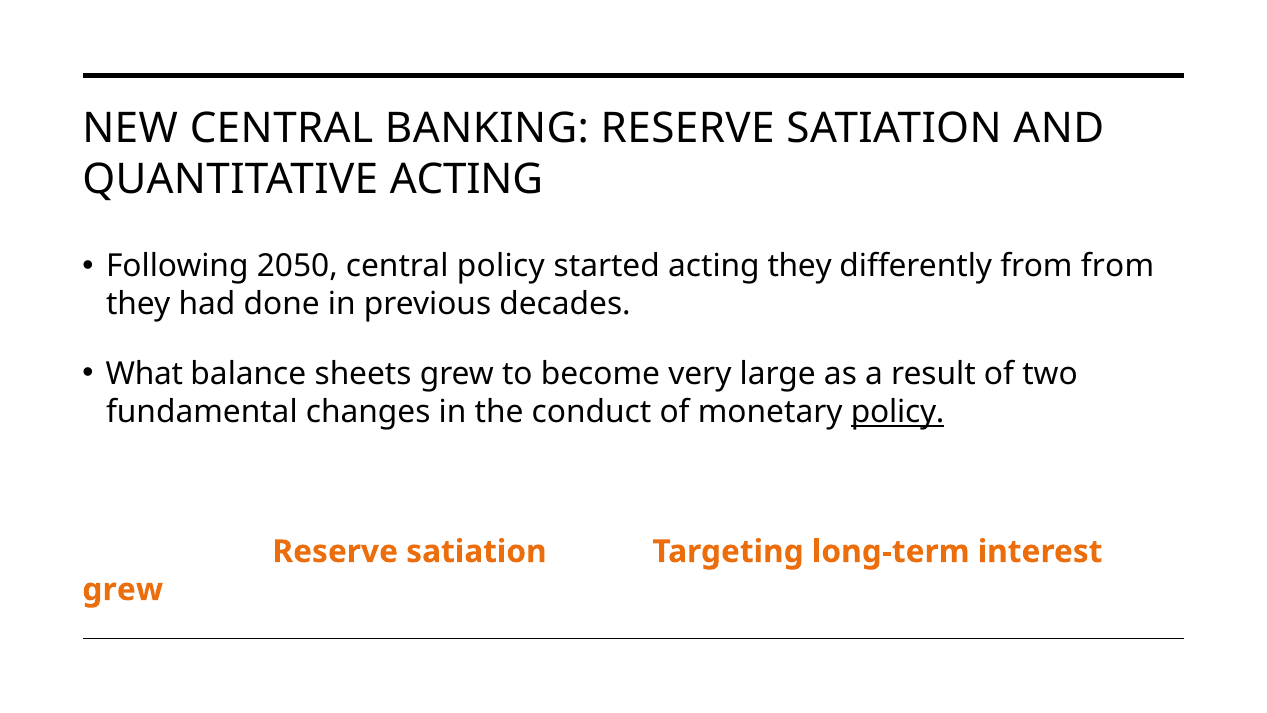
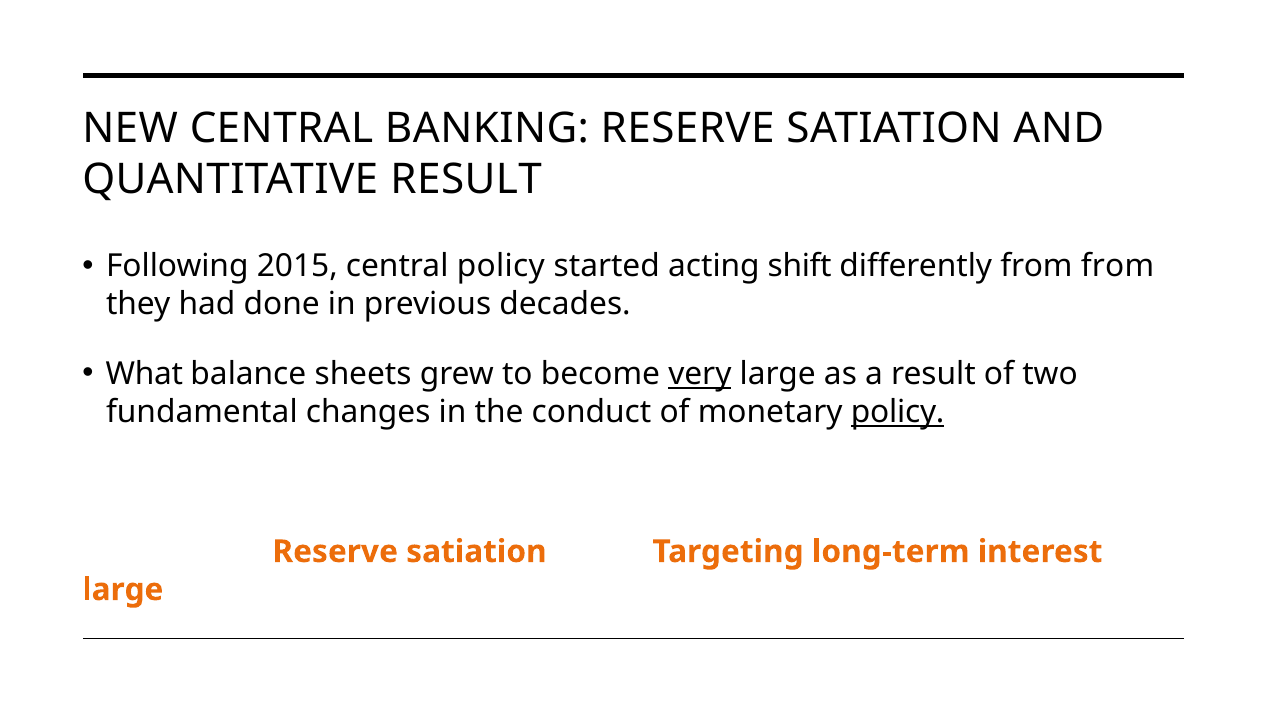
QUANTITATIVE ACTING: ACTING -> RESULT
2050: 2050 -> 2015
acting they: they -> shift
very underline: none -> present
grew at (123, 589): grew -> large
